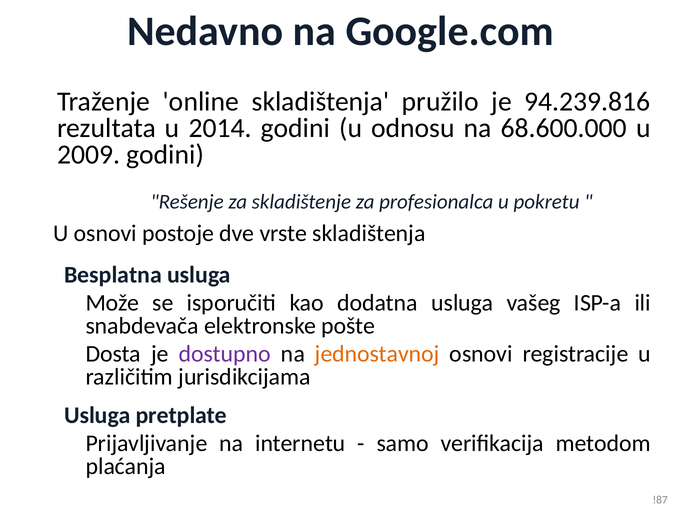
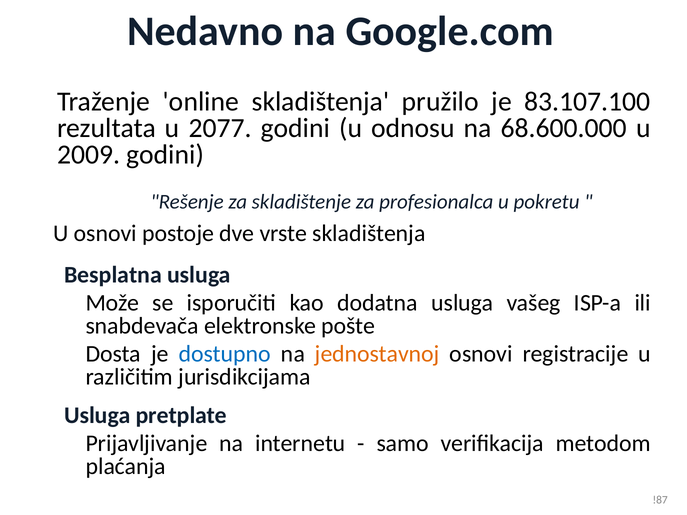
94.239.816: 94.239.816 -> 83.107.100
2014: 2014 -> 2077
dostupno colour: purple -> blue
